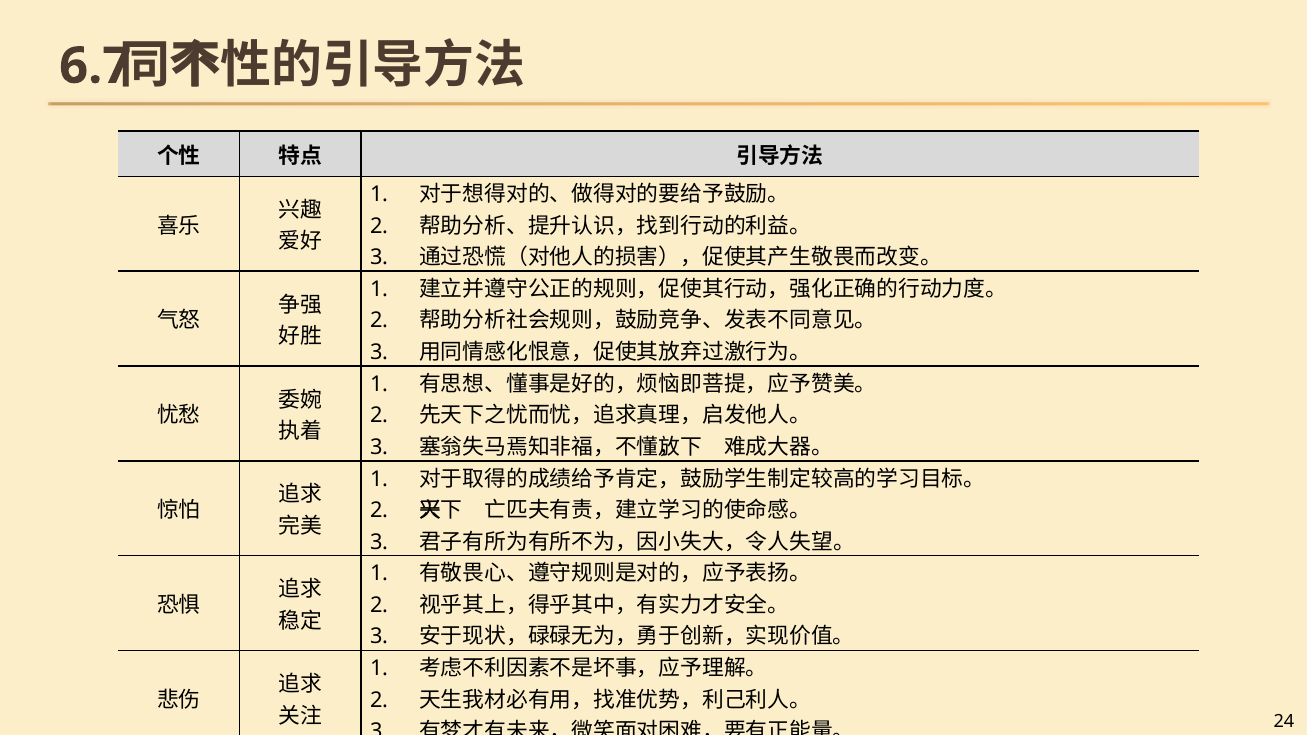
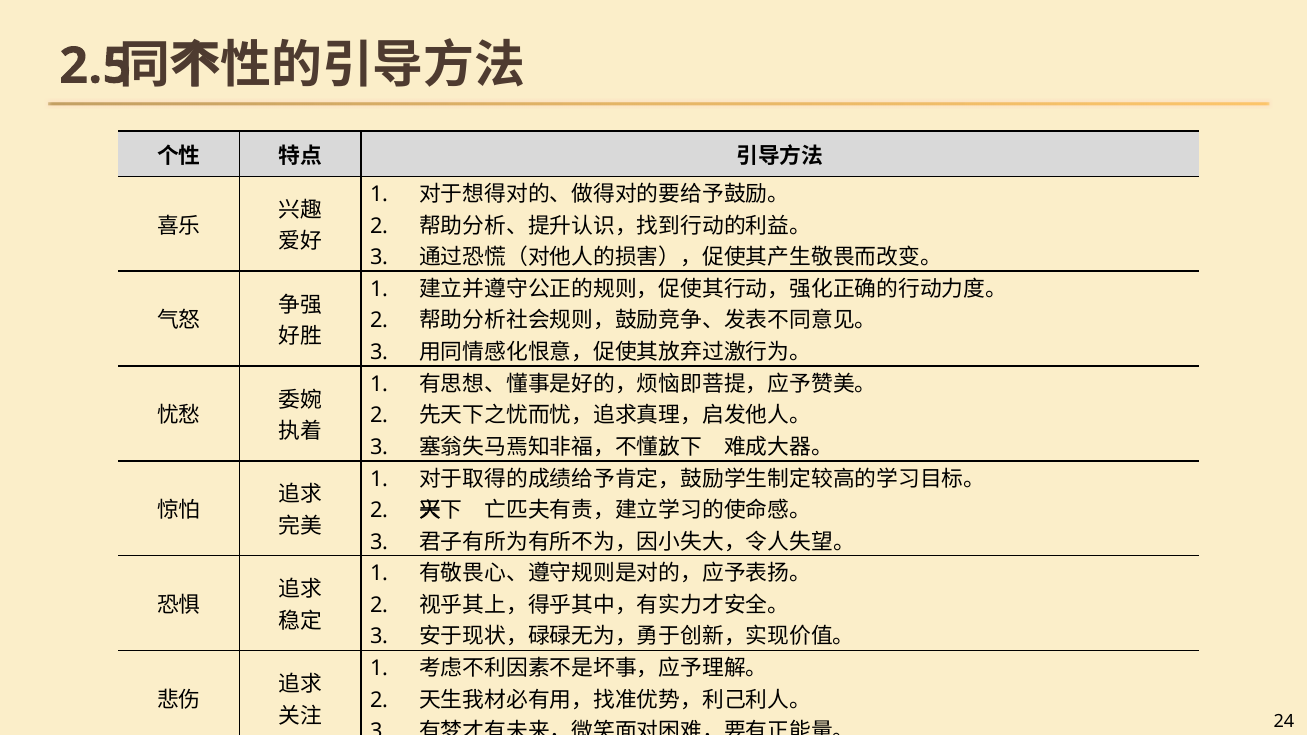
6.7: 6.7 -> 2.5
